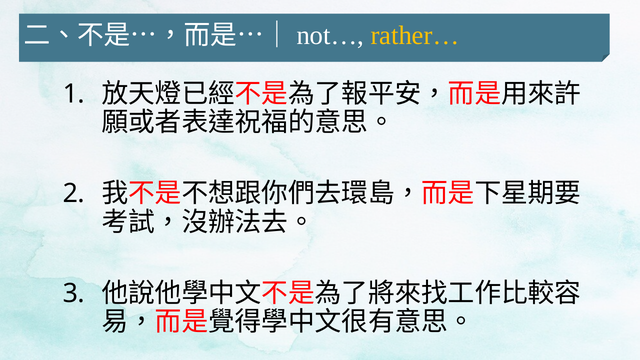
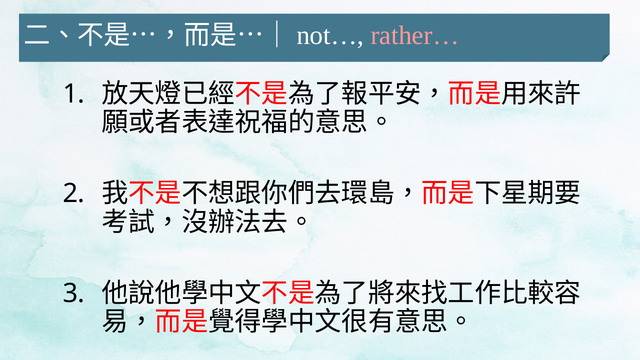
rather… colour: yellow -> pink
